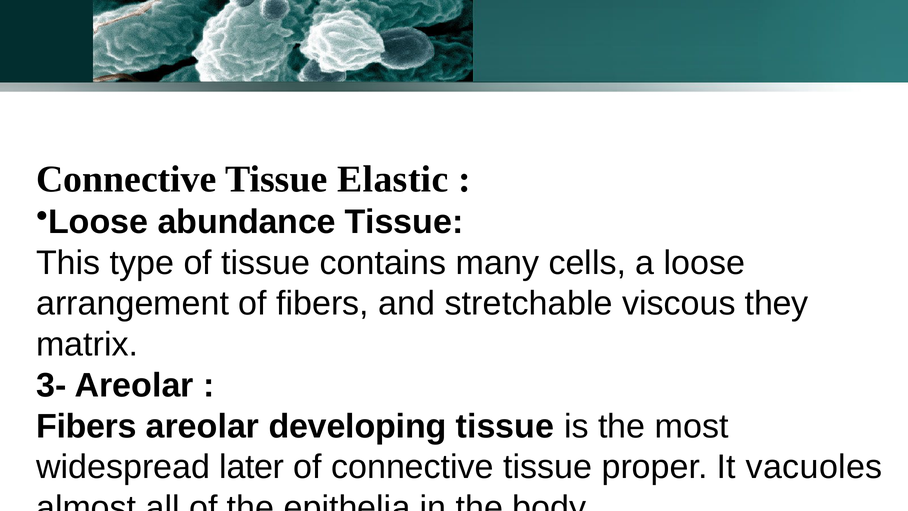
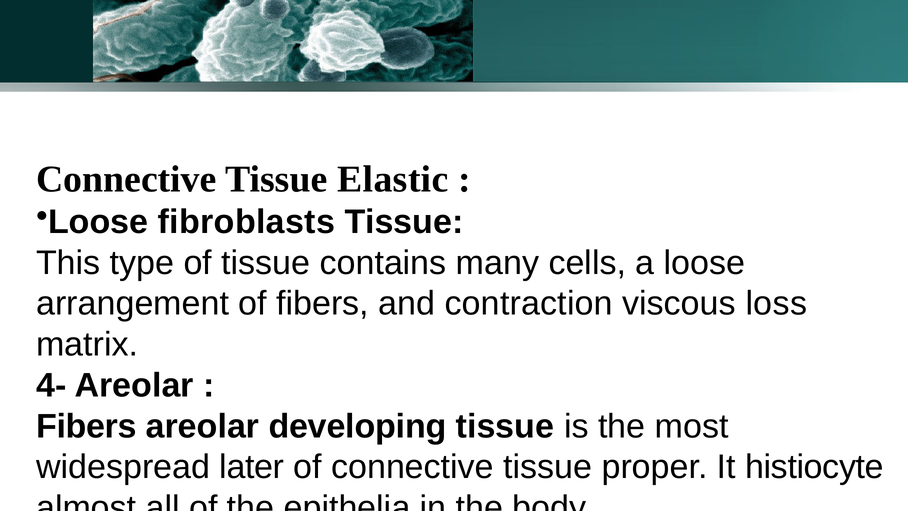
abundance: abundance -> fibroblasts
stretchable: stretchable -> contraction
they: they -> loss
3-: 3- -> 4-
vacuoles: vacuoles -> histiocyte
